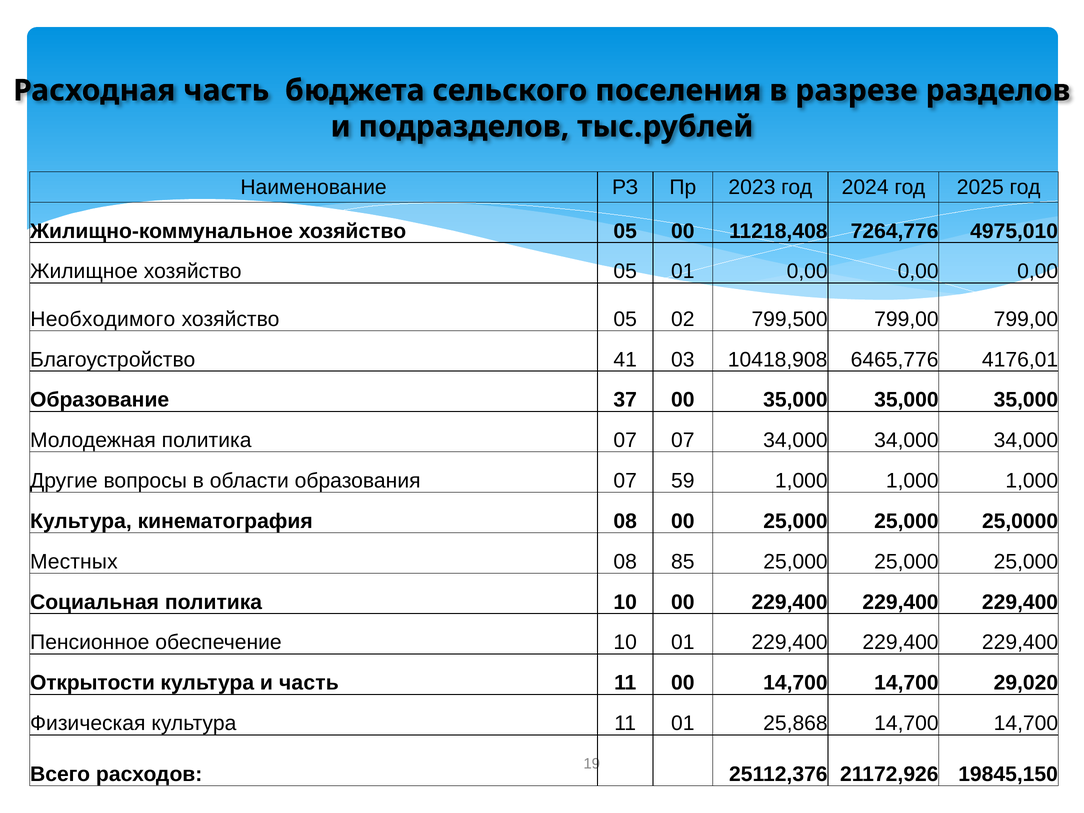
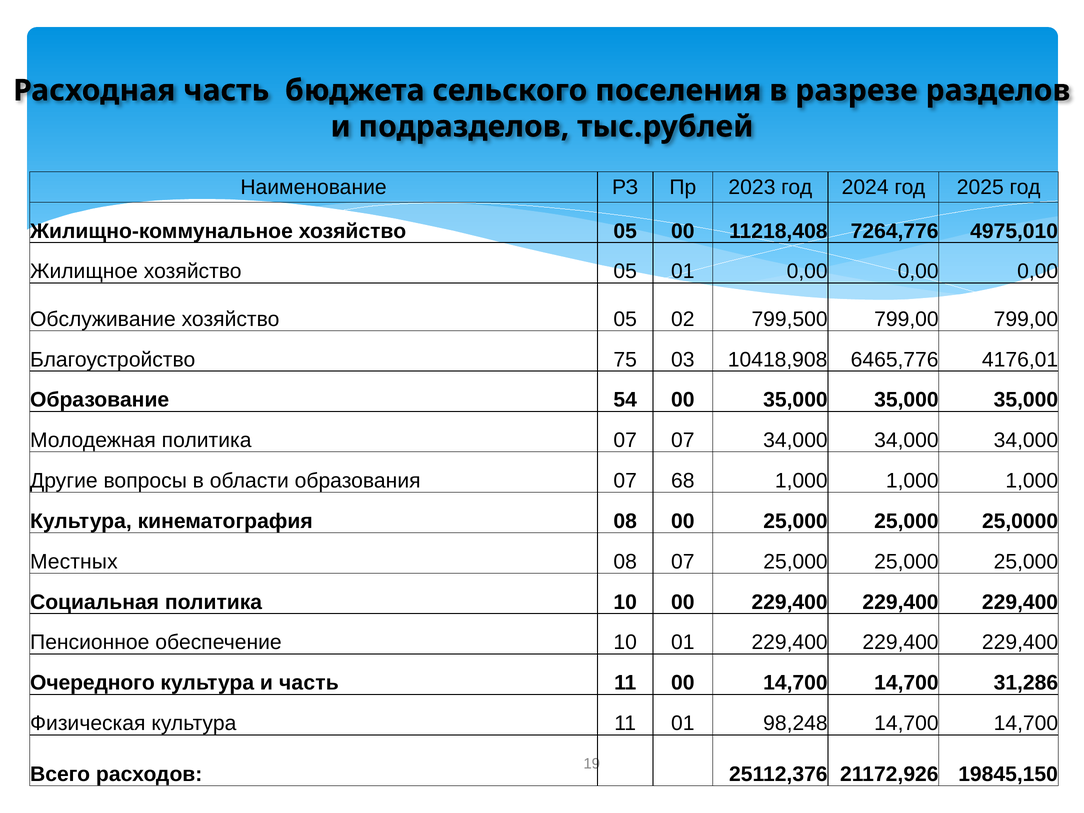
Необходимого: Необходимого -> Обслуживание
41: 41 -> 75
37: 37 -> 54
59: 59 -> 68
08 85: 85 -> 07
Открытости: Открытости -> Очередного
29,020: 29,020 -> 31,286
25,868: 25,868 -> 98,248
